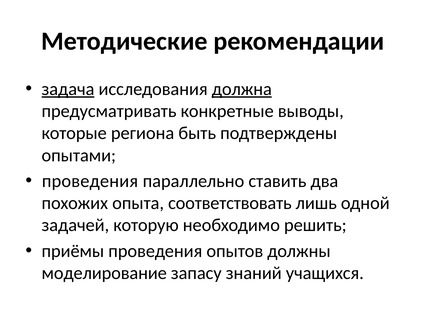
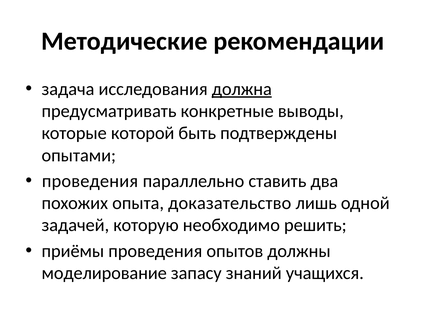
задача underline: present -> none
региона: региона -> которой
соответствовать: соответствовать -> доказательство
